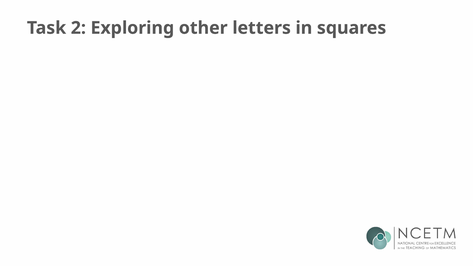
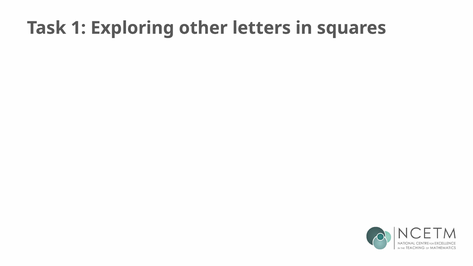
2: 2 -> 1
